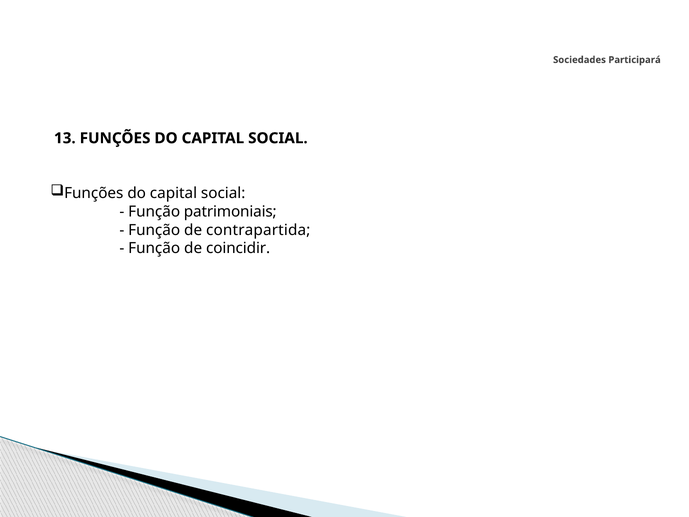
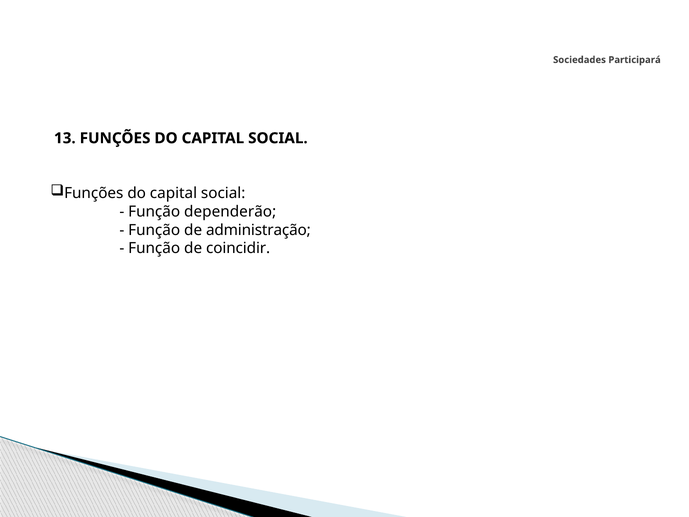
patrimoniais: patrimoniais -> dependerão
contrapartida: contrapartida -> administração
